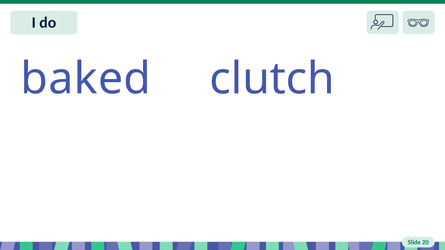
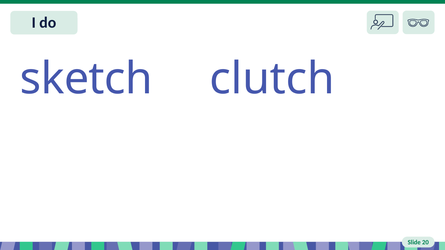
baked: baked -> sketch
